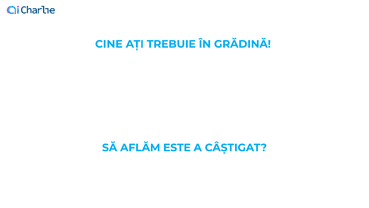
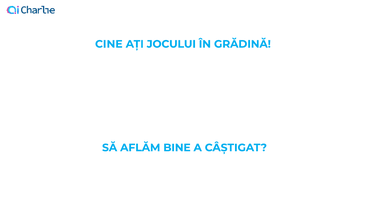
TREBUIE: TREBUIE -> JOCULUI
ESTE: ESTE -> BINE
